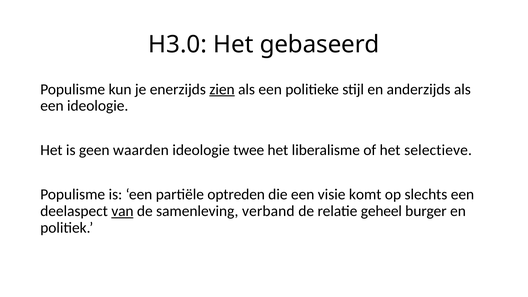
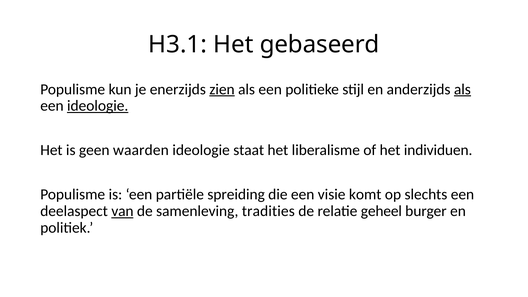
H3.0: H3.0 -> H3.1
als at (462, 89) underline: none -> present
ideologie at (98, 106) underline: none -> present
twee: twee -> staat
selectieve: selectieve -> individuen
optreden: optreden -> spreiding
verband: verband -> tradities
